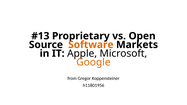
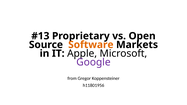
Google colour: orange -> purple
